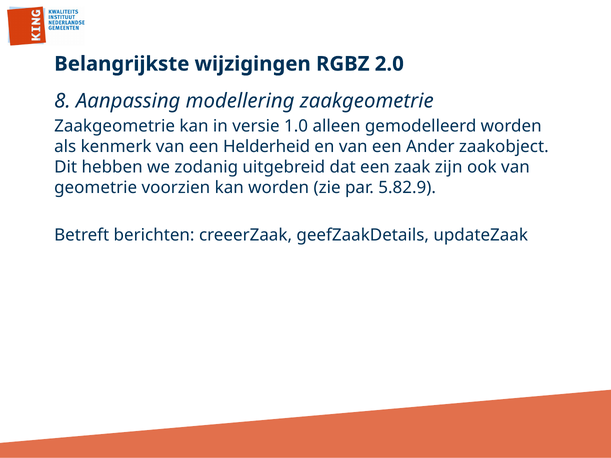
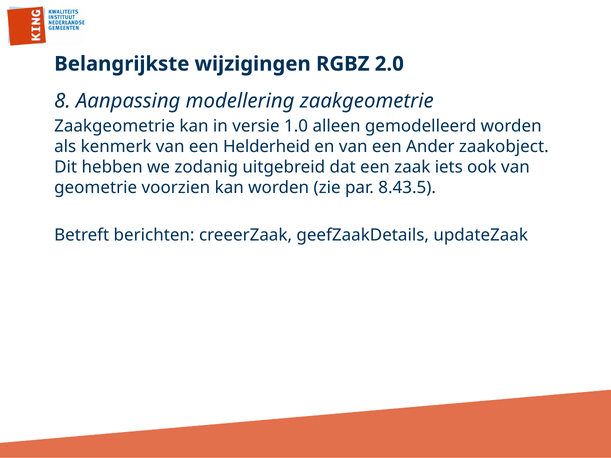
zijn: zijn -> iets
5.82.9: 5.82.9 -> 8.43.5
